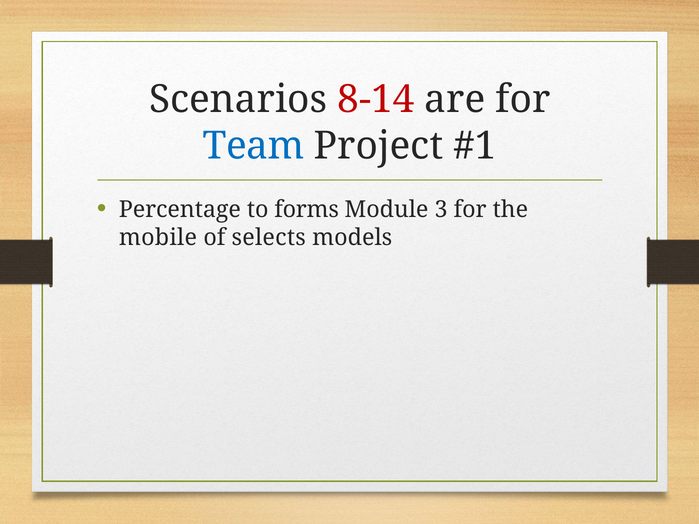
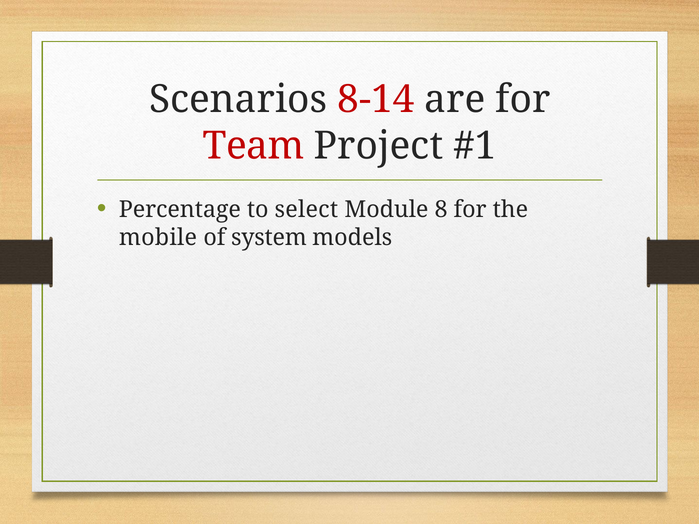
Team colour: blue -> red
forms: forms -> select
3: 3 -> 8
selects: selects -> system
